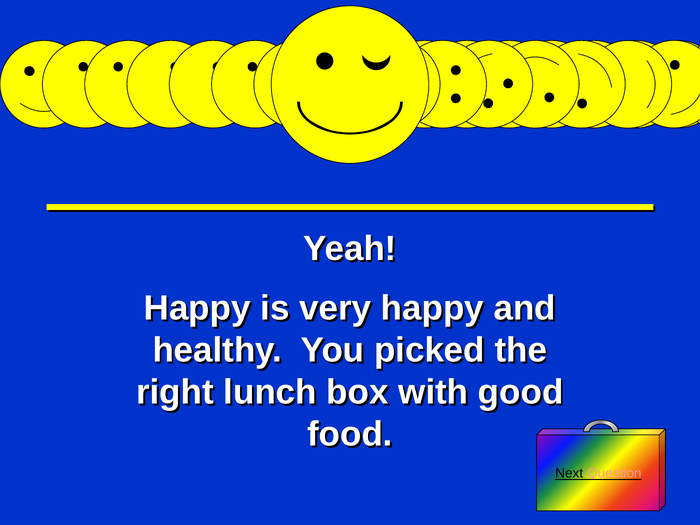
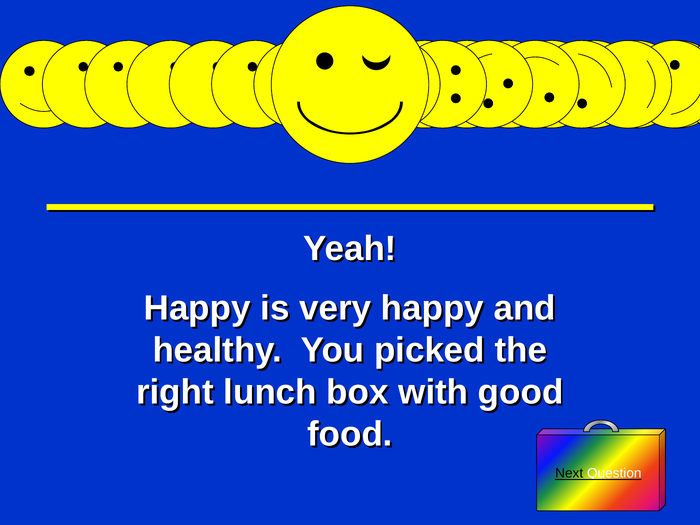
Question colour: pink -> white
